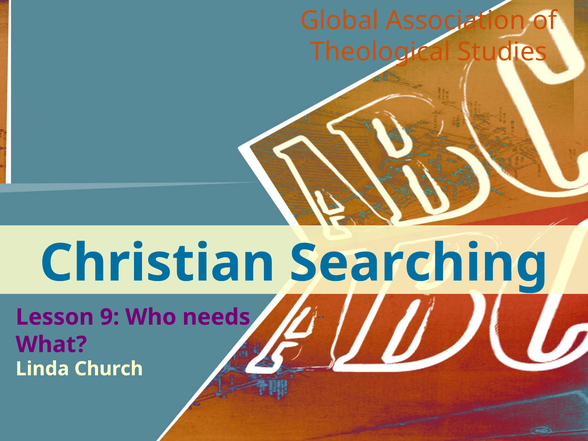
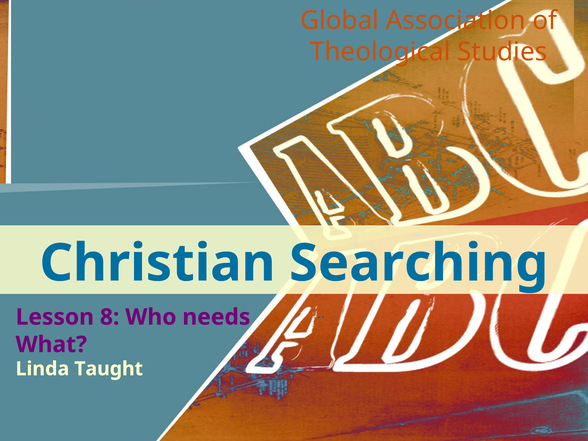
9: 9 -> 8
Church: Church -> Taught
